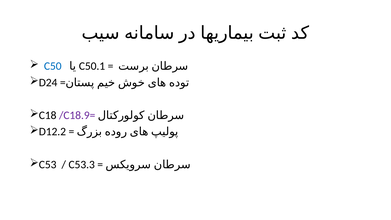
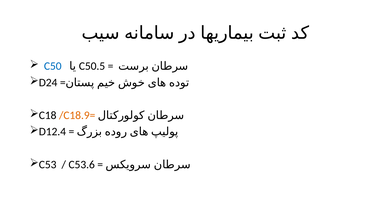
C50.1: C50.1 -> C50.5
/C18.9= colour: purple -> orange
D12.2: D12.2 -> D12.4
C53.3: C53.3 -> C53.6
